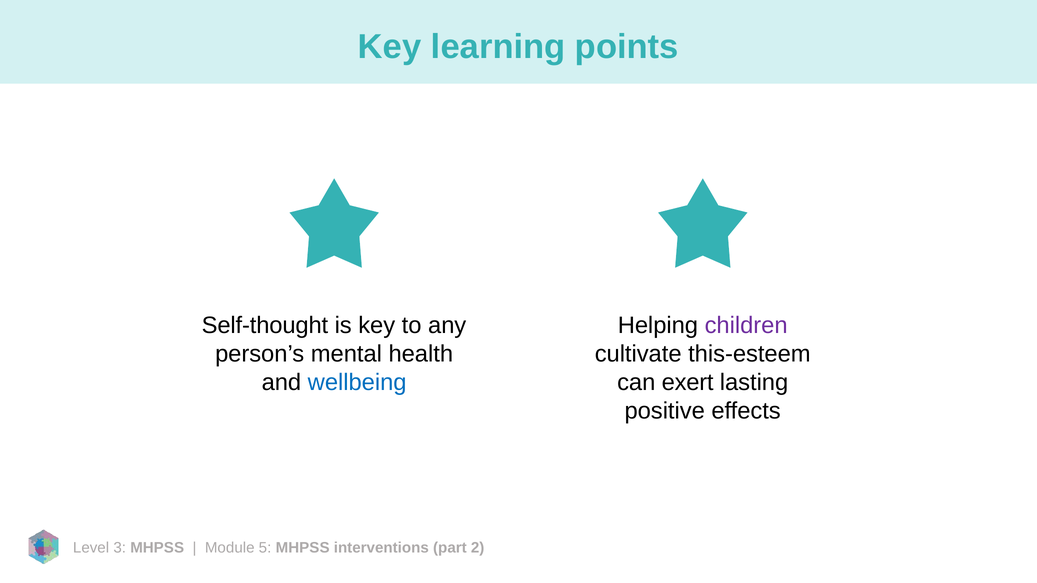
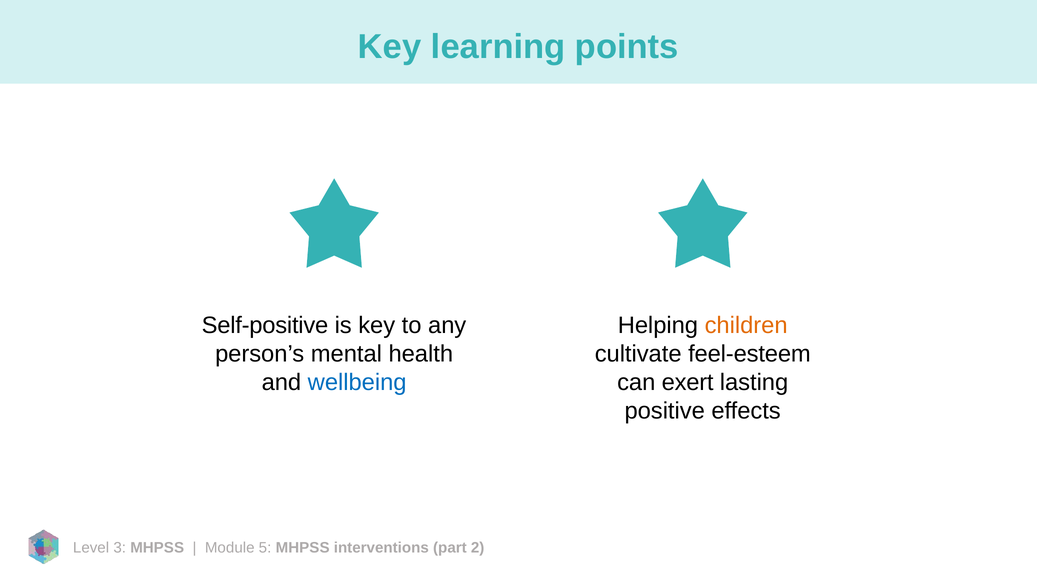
Self-thought: Self-thought -> Self-positive
children colour: purple -> orange
this-esteem: this-esteem -> feel-esteem
